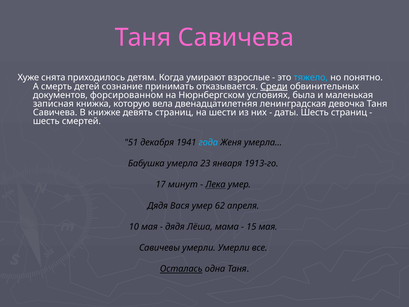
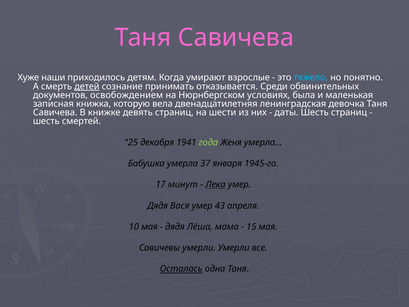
снята: снята -> наши
детей underline: none -> present
Среди underline: present -> none
форсированном: форсированном -> освобождением
51: 51 -> 25
года colour: light blue -> light green
23: 23 -> 37
1913-го: 1913-го -> 1945-го
62: 62 -> 43
